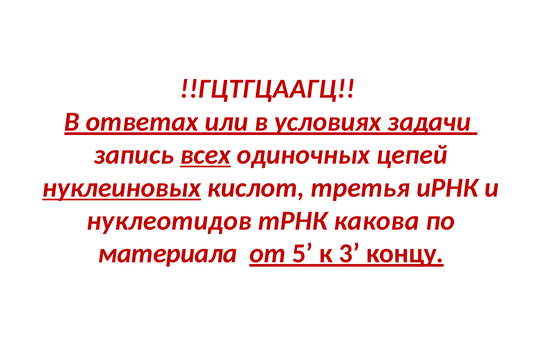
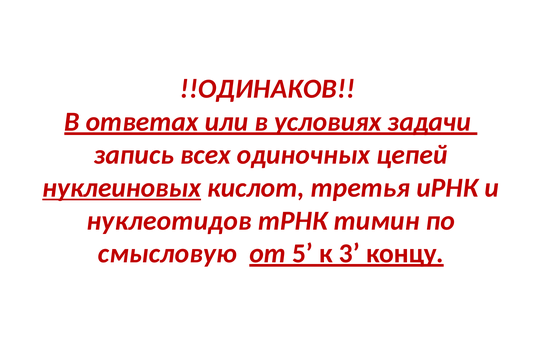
!!ГЦТГЦААГЦ: !!ГЦТГЦААГЦ -> !!ОДИНАКОВ
всех underline: present -> none
какова: какова -> тимин
материала: материала -> смысловую
